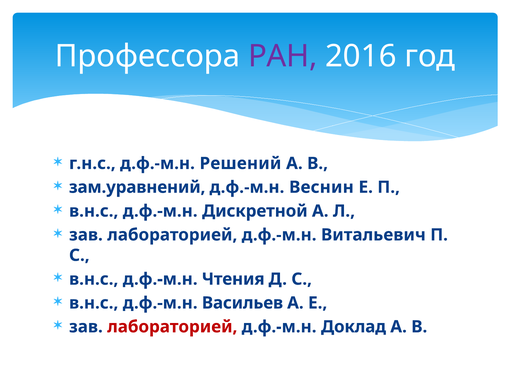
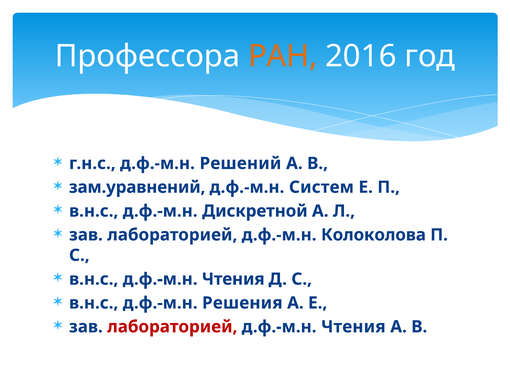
РАН colour: purple -> orange
Веснин: Веснин -> Систем
Витальевич: Витальевич -> Колоколова
Васильев: Васильев -> Решения
Доклад at (354, 326): Доклад -> Чтения
